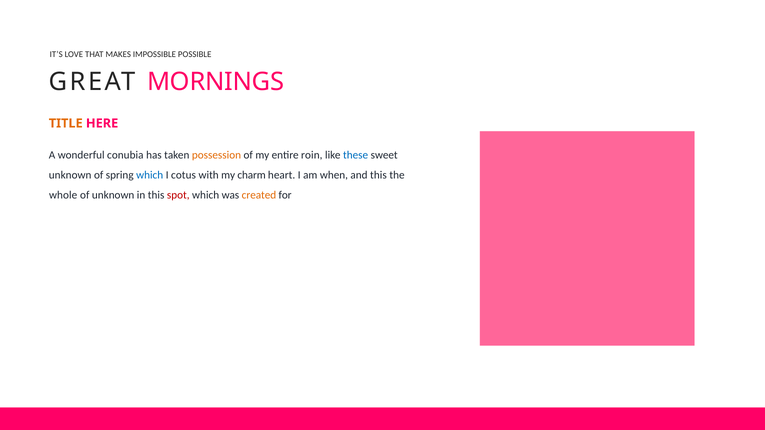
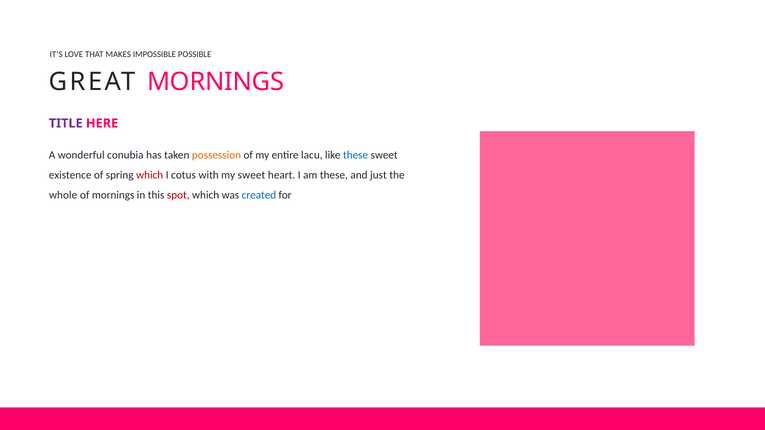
TITLE colour: orange -> purple
roin: roin -> lacu
unknown at (70, 175): unknown -> existence
which at (150, 175) colour: blue -> red
my charm: charm -> sweet
am when: when -> these
and this: this -> just
of unknown: unknown -> mornings
created colour: orange -> blue
